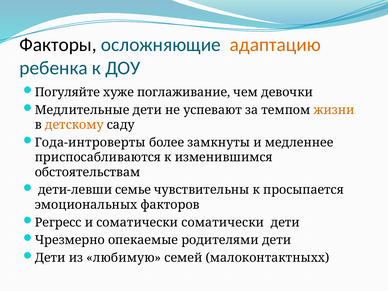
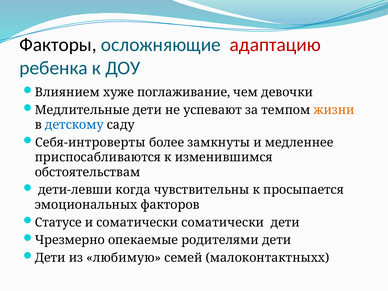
адаптацию colour: orange -> red
Погуляйте: Погуляйте -> Влиянием
детскому colour: orange -> blue
Года-интроверты: Года-интроверты -> Себя-интроверты
семье: семье -> когда
Регресс: Регресс -> Статусе
